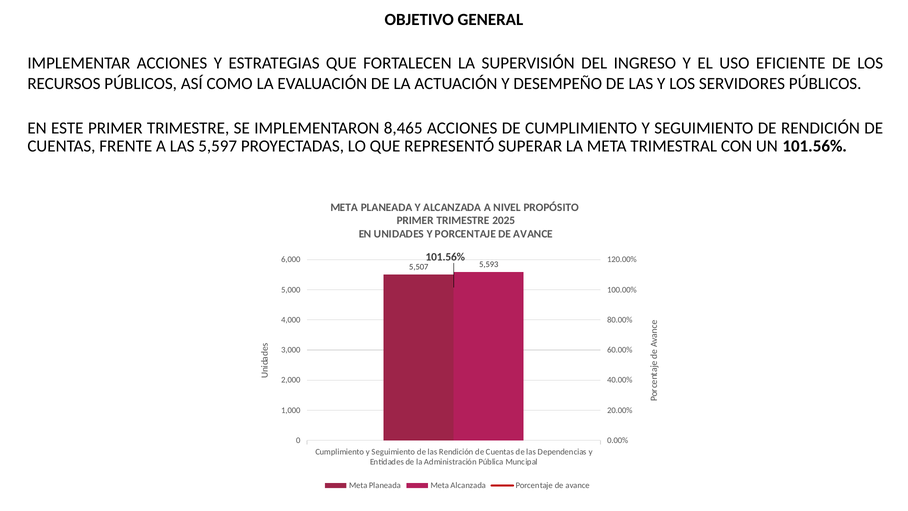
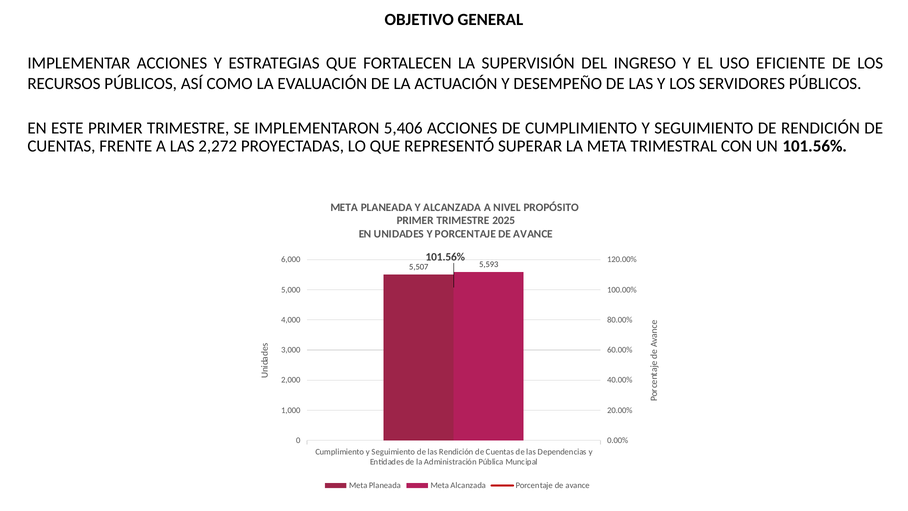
8,465: 8,465 -> 5,406
5,597: 5,597 -> 2,272
